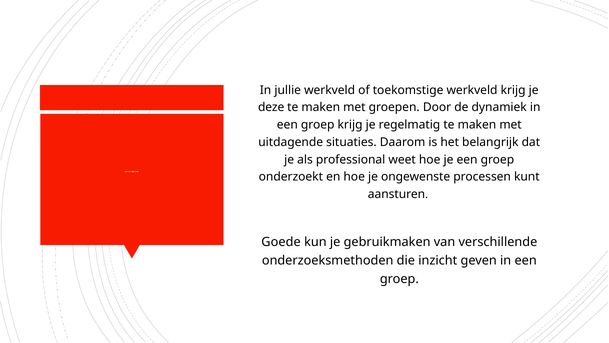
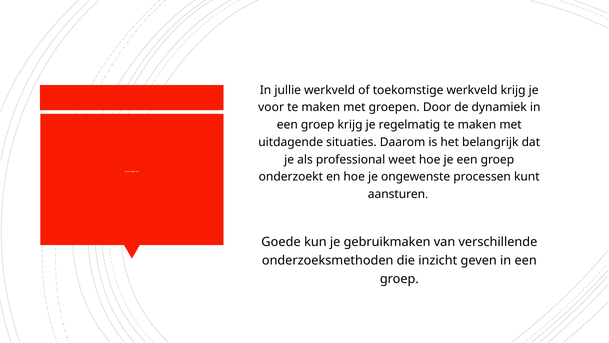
deze: deze -> voor
